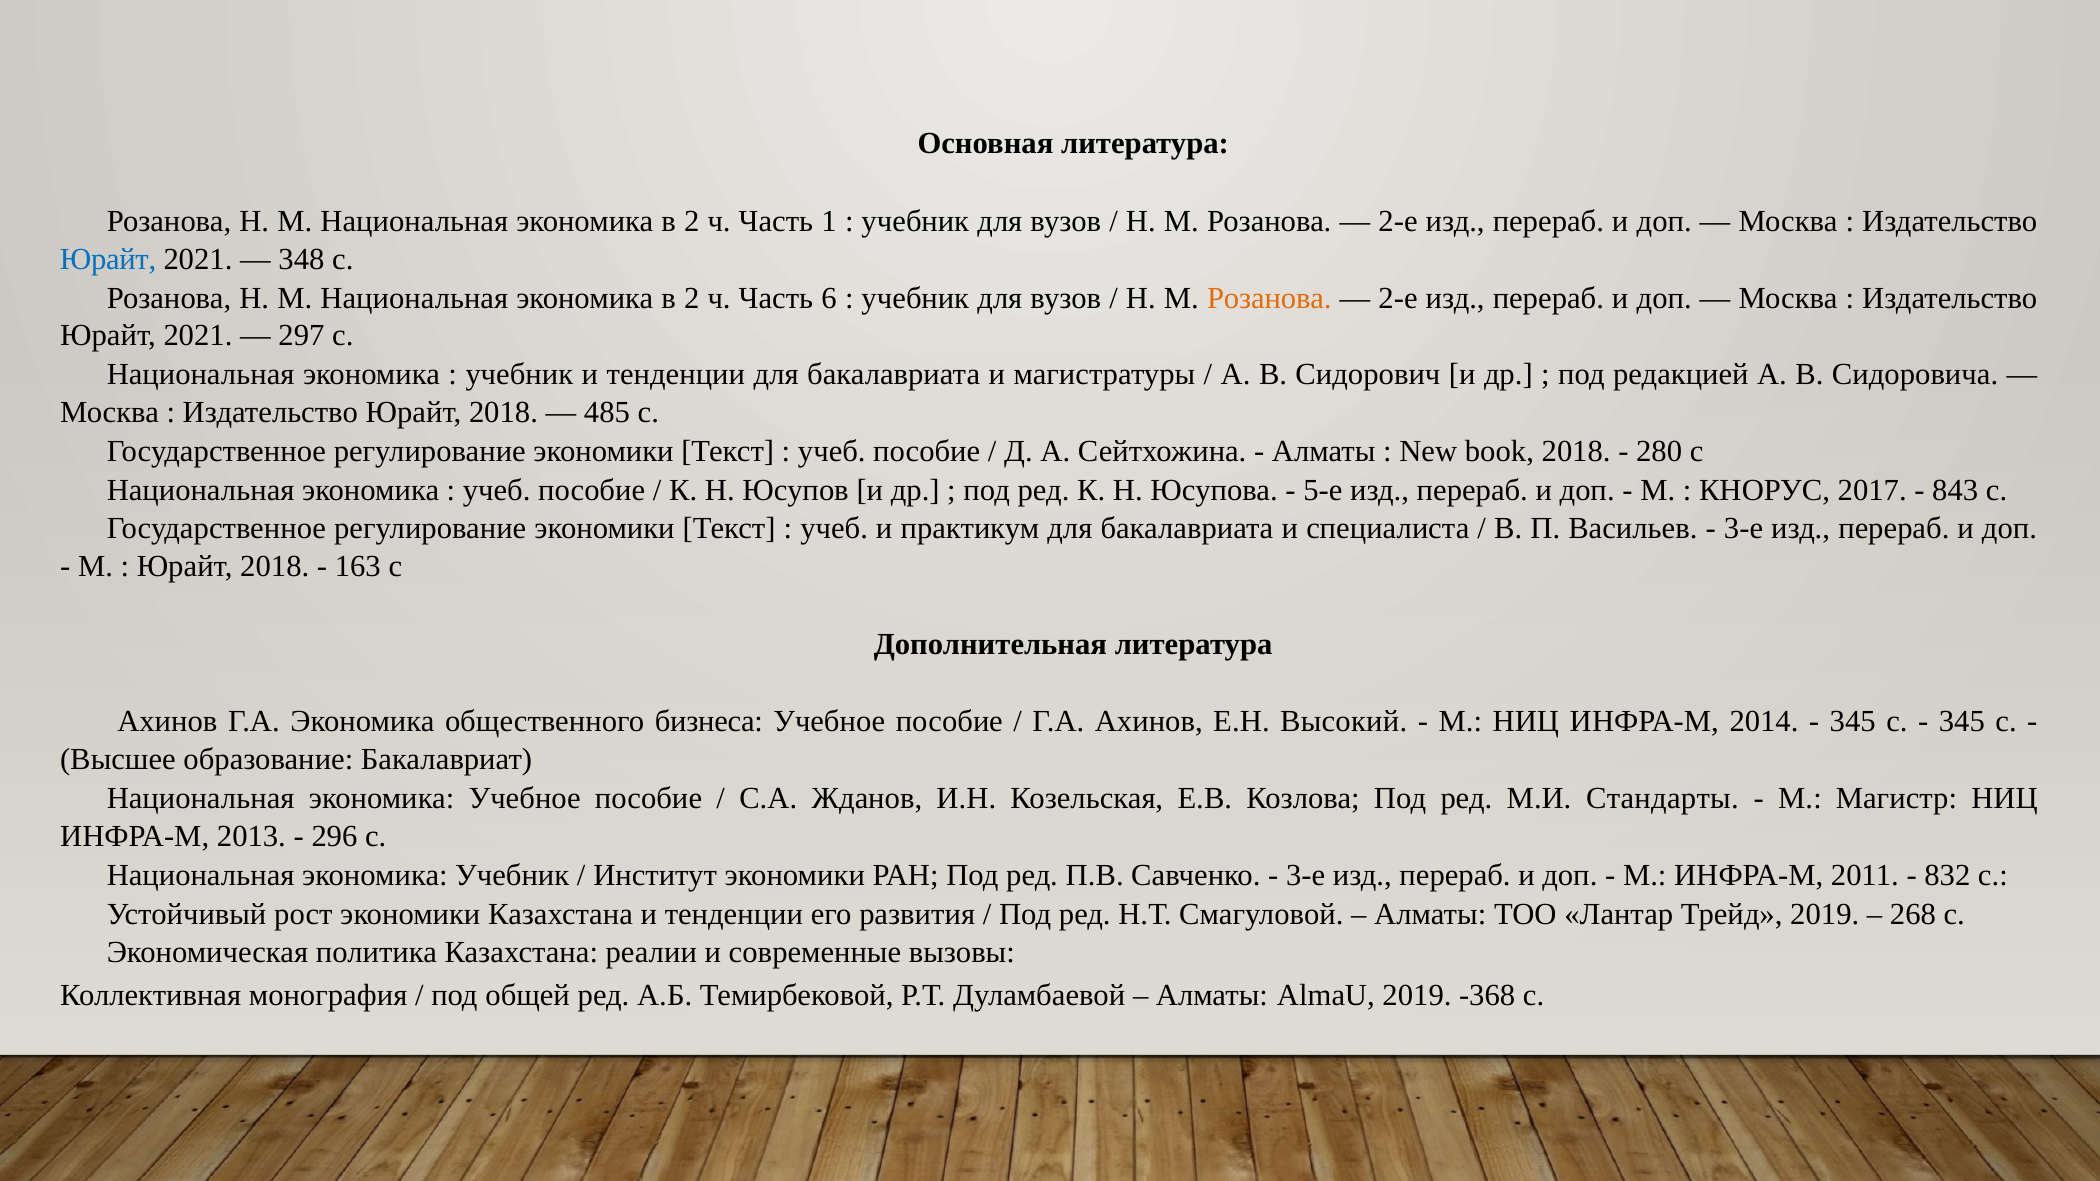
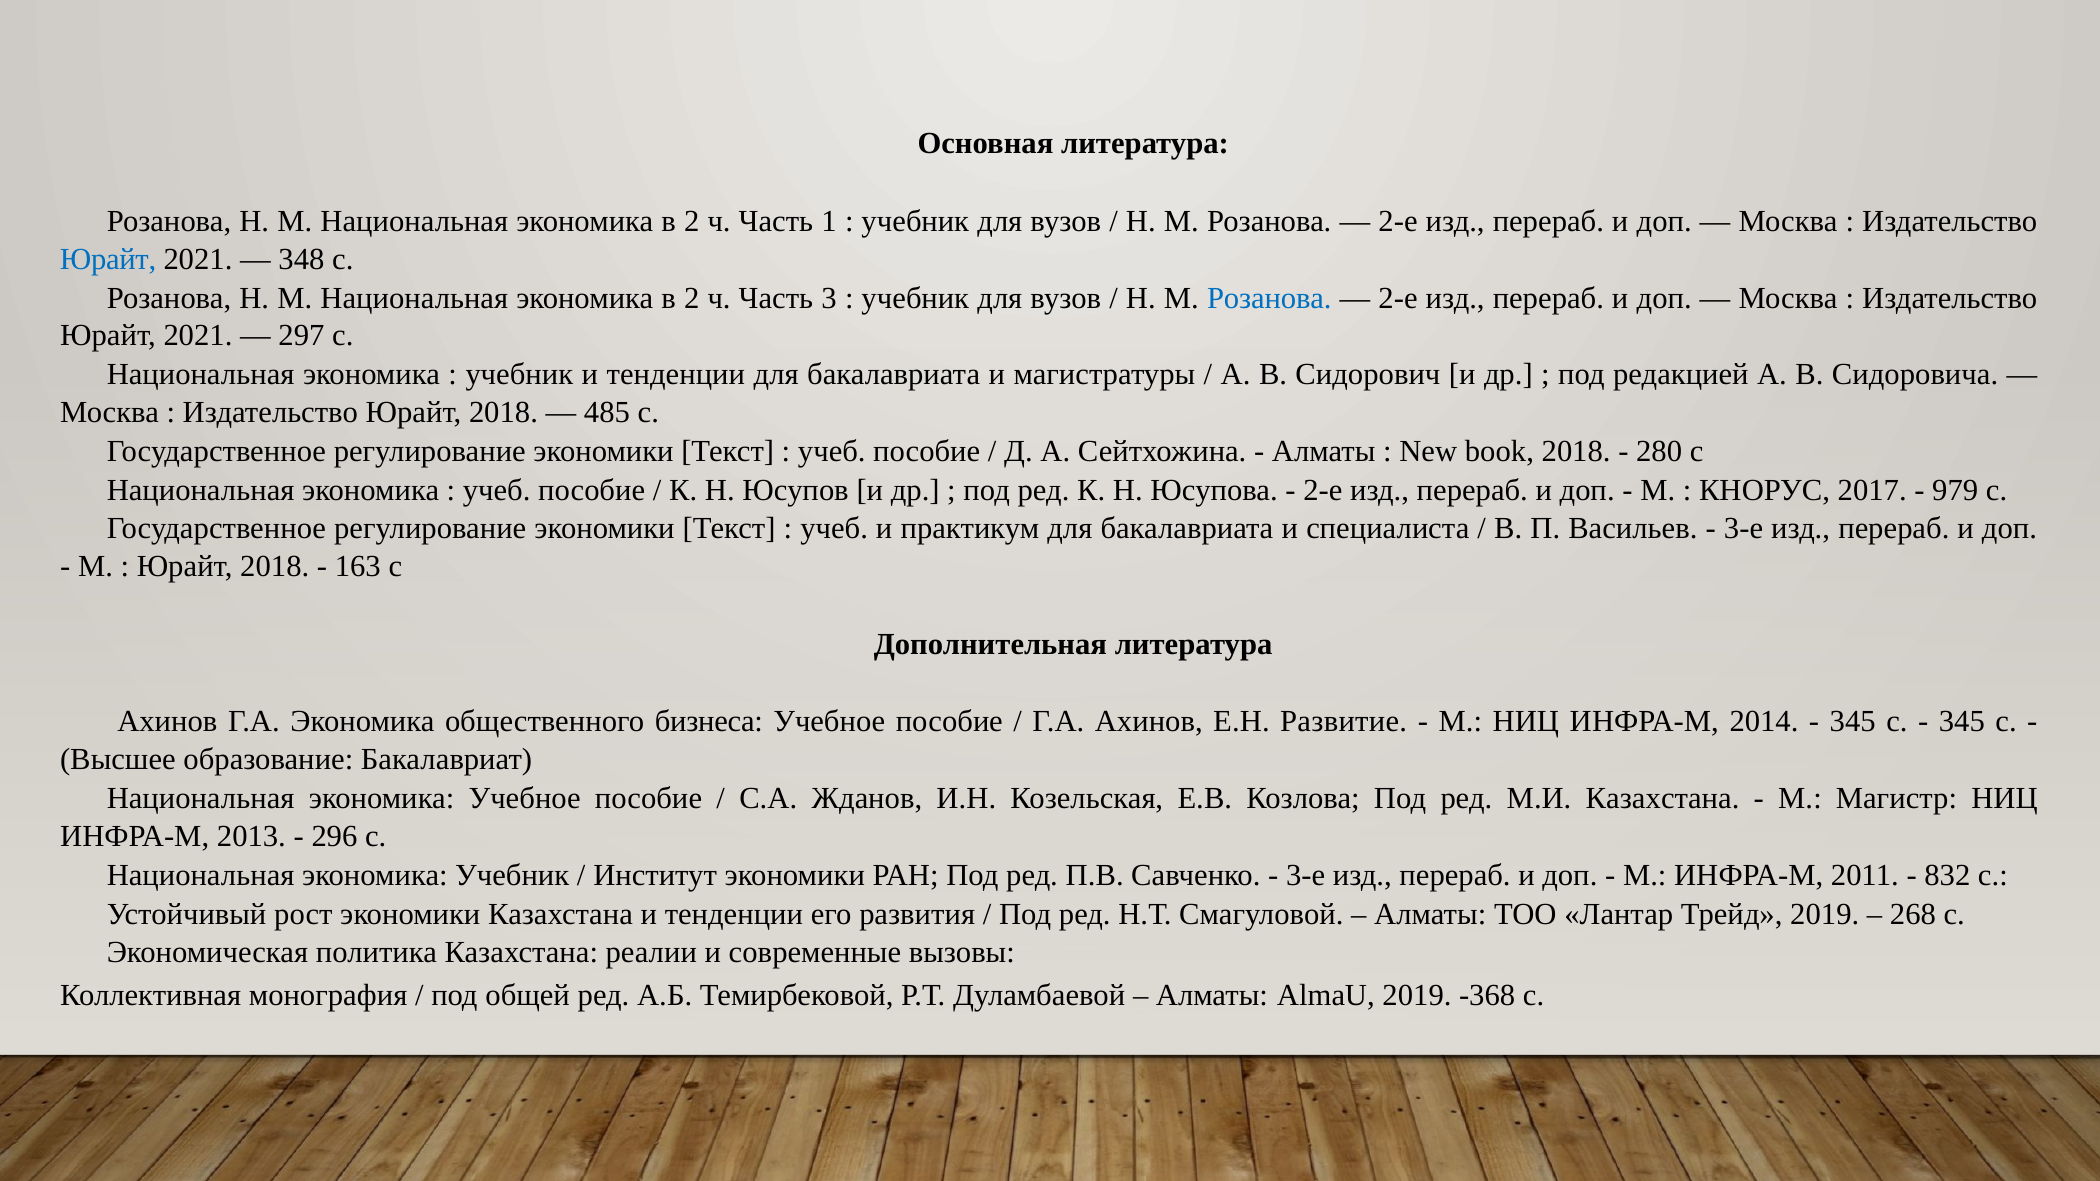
6: 6 -> 3
Розанова at (1269, 298) colour: orange -> blue
5-е at (1323, 490): 5-е -> 2-е
843: 843 -> 979
Высокий: Высокий -> Развитие
М.И Стандарты: Стандарты -> Казахстана
